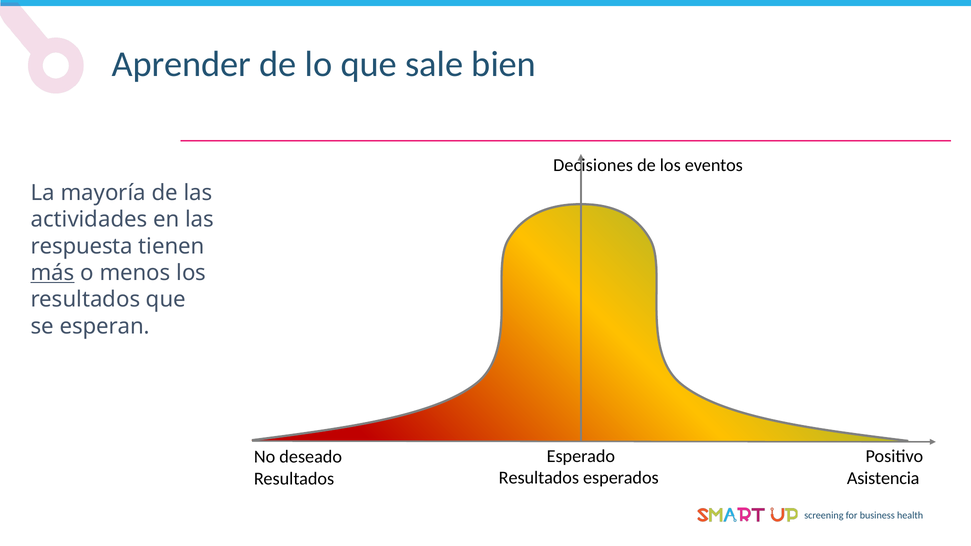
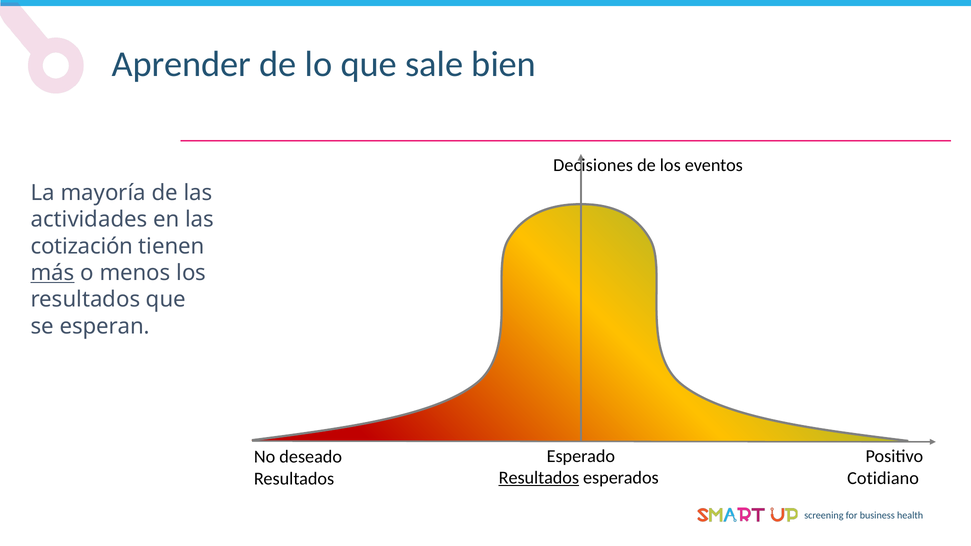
respuesta: respuesta -> cotización
Resultados at (539, 478) underline: none -> present
Asistencia: Asistencia -> Cotidiano
